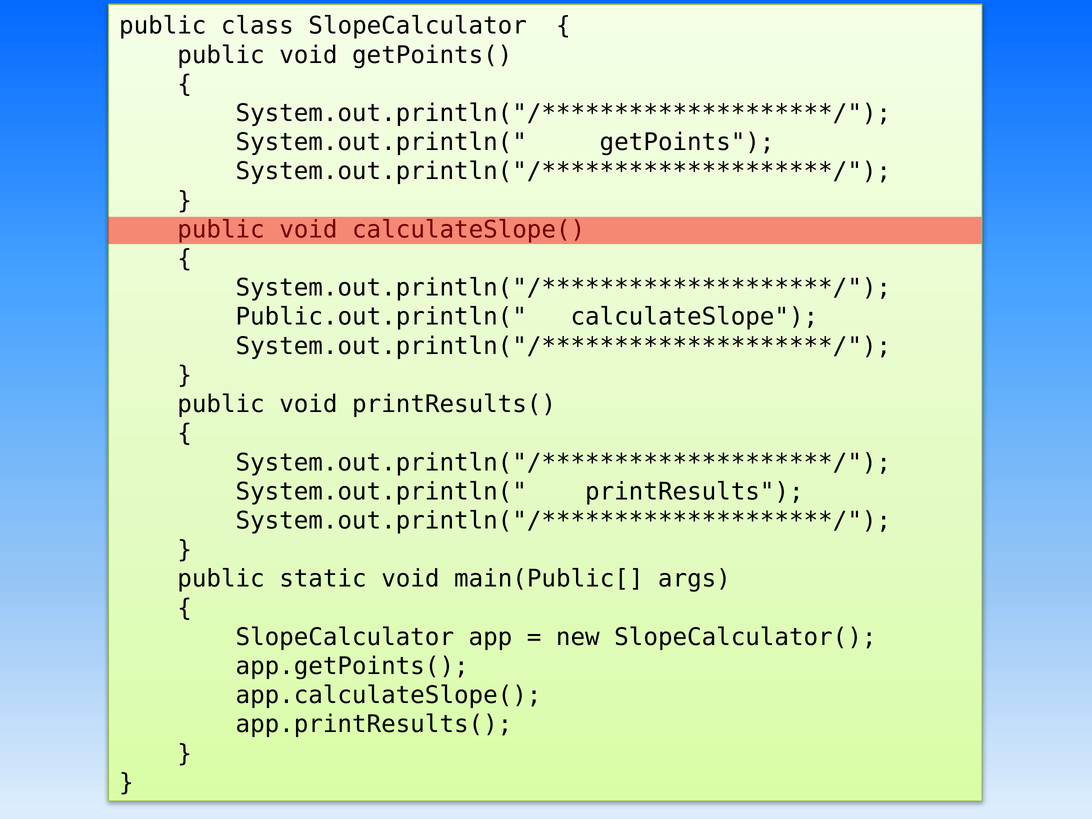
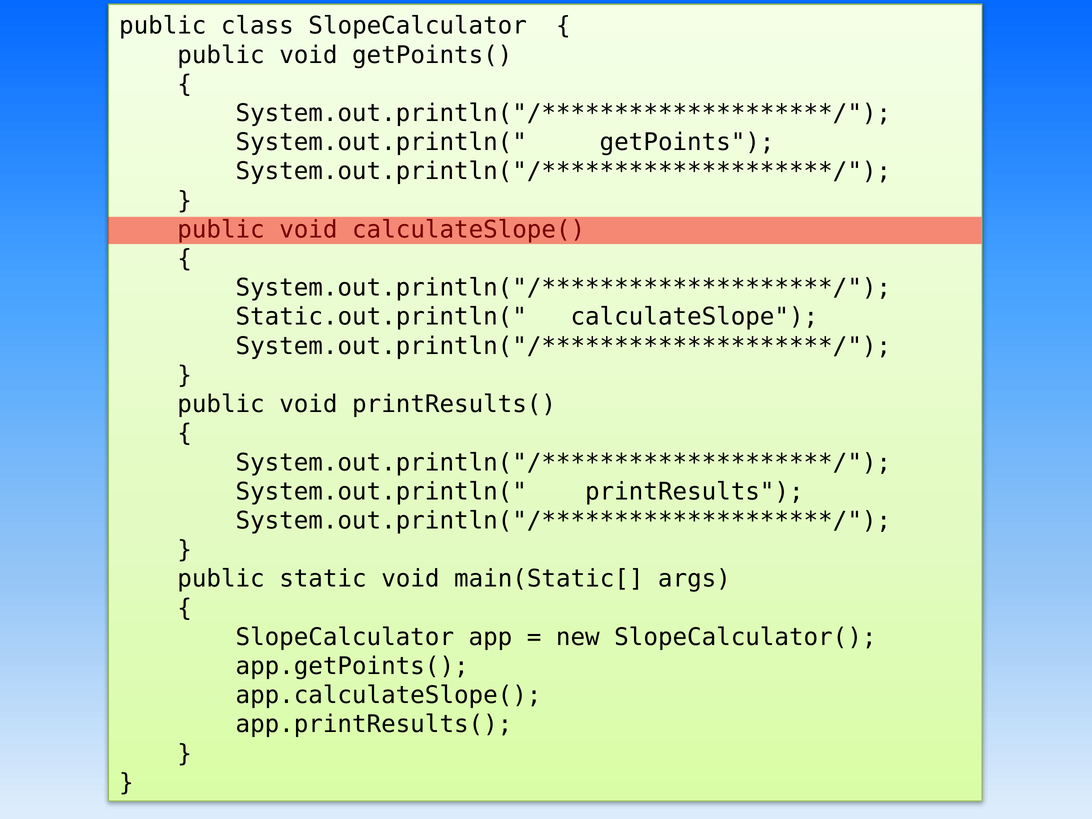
Public.out.println(: Public.out.println( -> Static.out.println(
main(Public[: main(Public[ -> main(Static[
